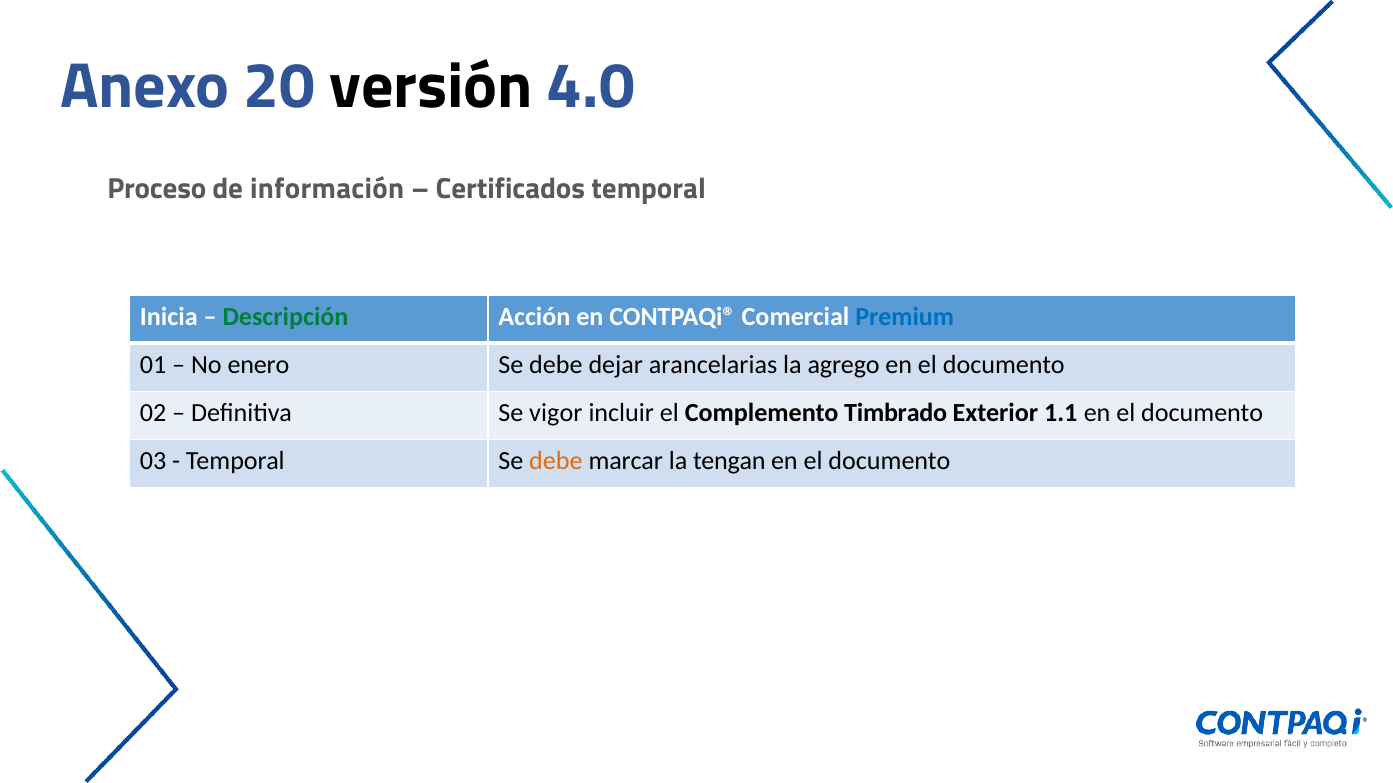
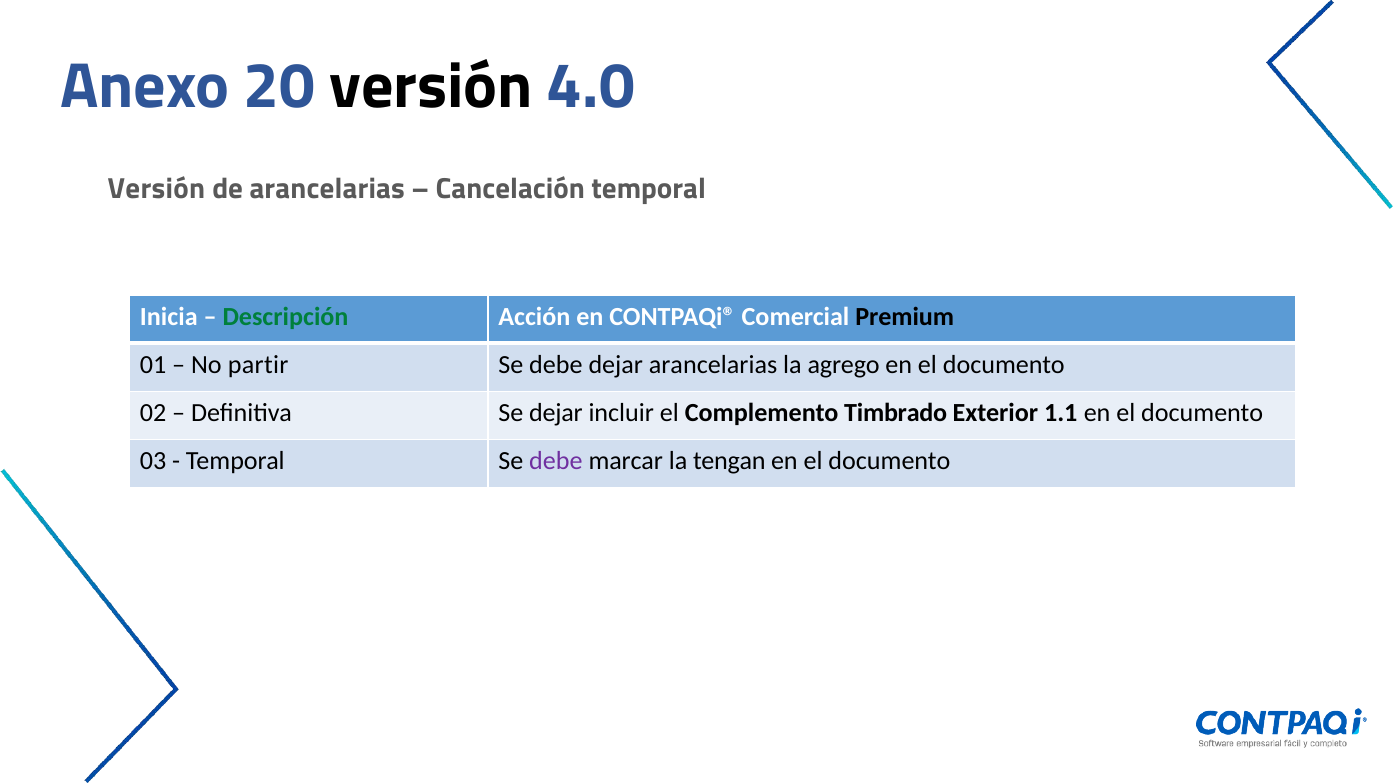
Proceso at (157, 189): Proceso -> Versión
de información: información -> arancelarias
Certificados: Certificados -> Cancelación
Premium colour: blue -> black
enero: enero -> partir
Se vigor: vigor -> dejar
debe at (556, 461) colour: orange -> purple
